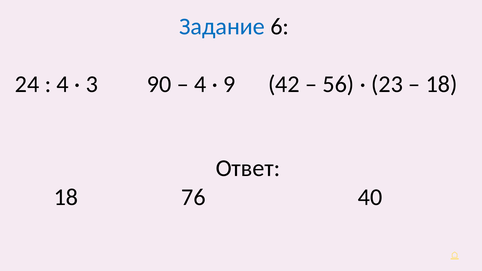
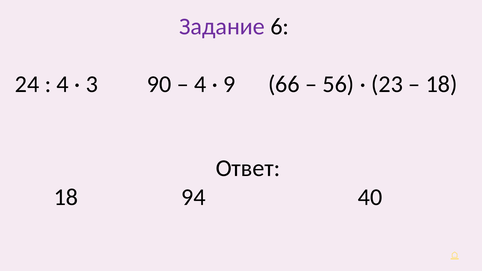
Задание colour: blue -> purple
42: 42 -> 66
76: 76 -> 94
